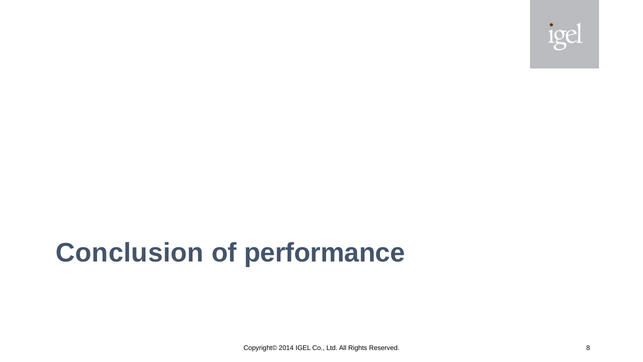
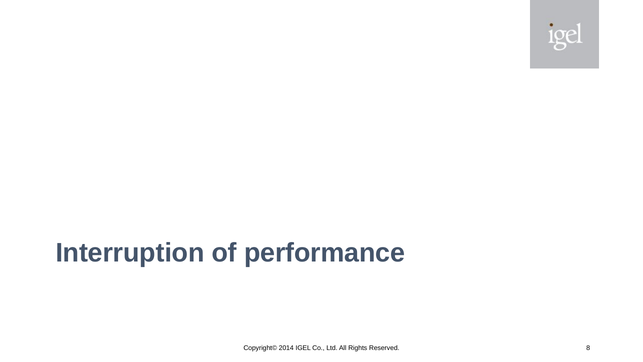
Conclusion: Conclusion -> Interruption
